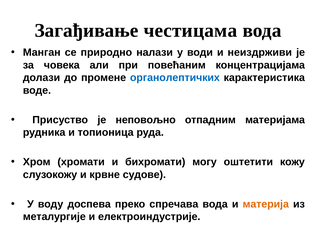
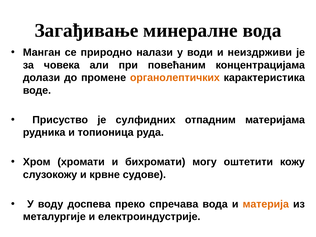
честицама: честицама -> минералне
органолептичких colour: blue -> orange
неповољно: неповољно -> сулфидних
